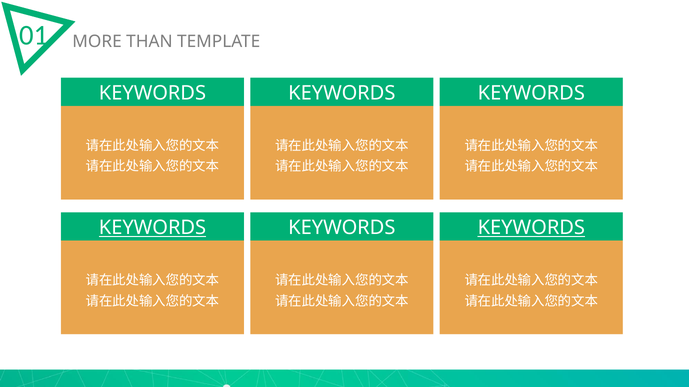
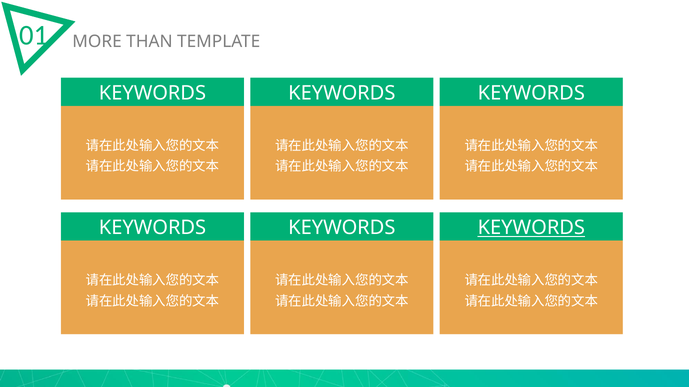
KEYWORDS at (153, 228) underline: present -> none
